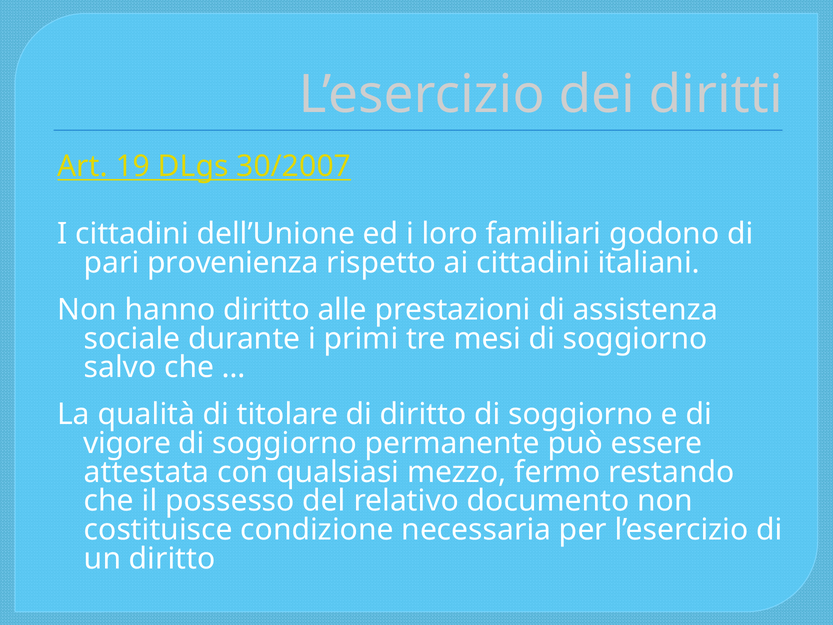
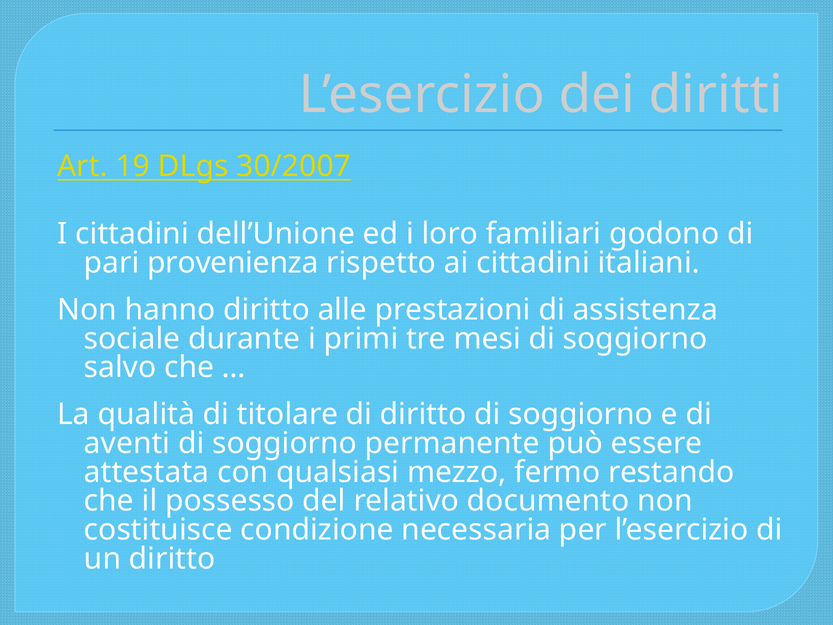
vigore: vigore -> aventi
